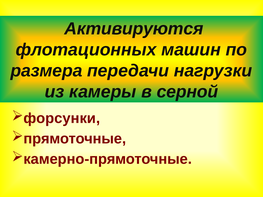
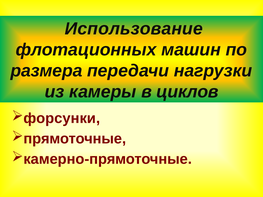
Активируются: Активируются -> Использование
серной: серной -> циклов
